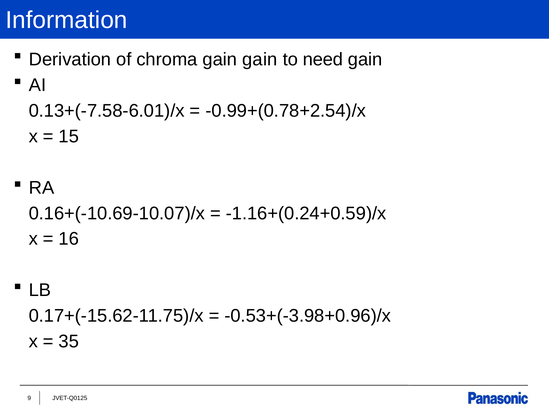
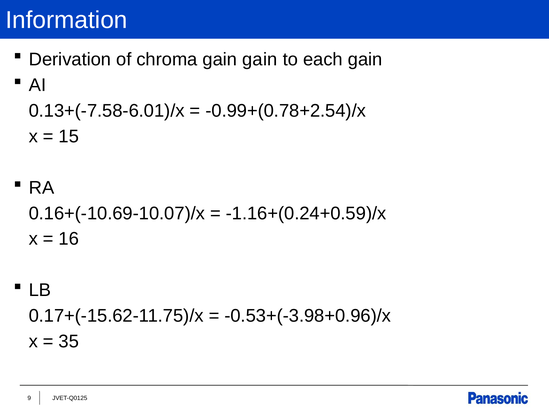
need: need -> each
